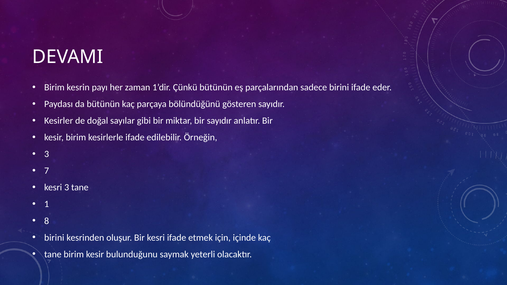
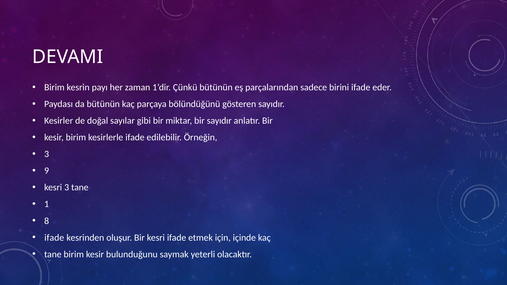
7: 7 -> 9
birini at (54, 238): birini -> ifade
